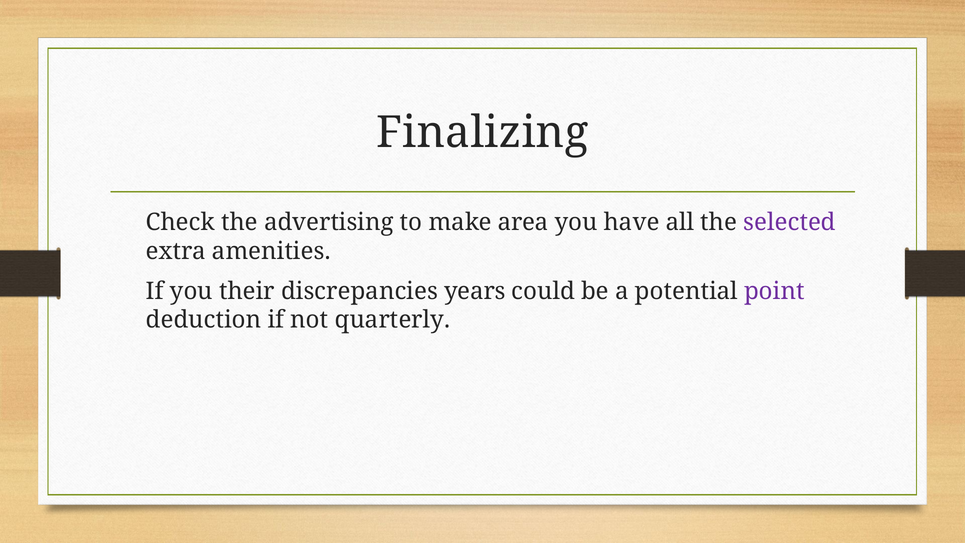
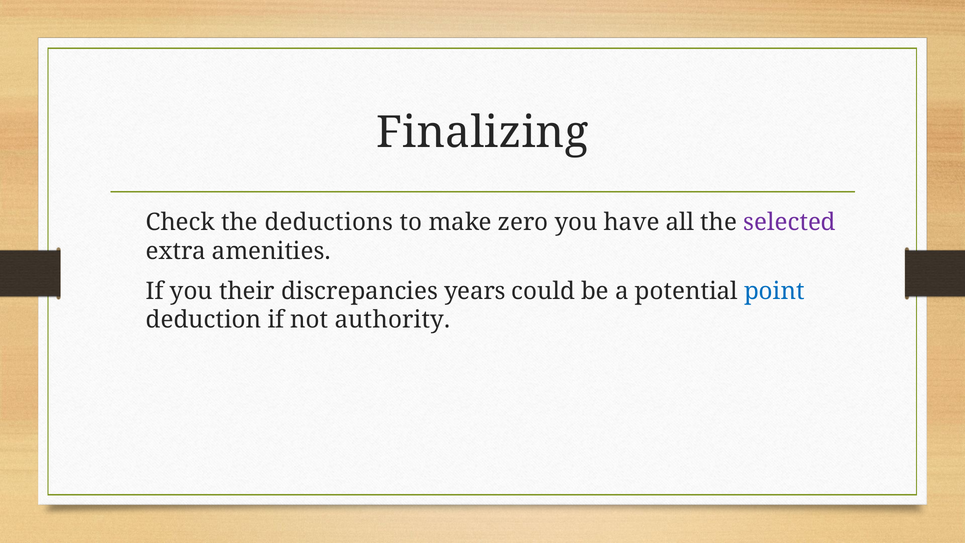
advertising: advertising -> deductions
area: area -> zero
point colour: purple -> blue
quarterly: quarterly -> authority
